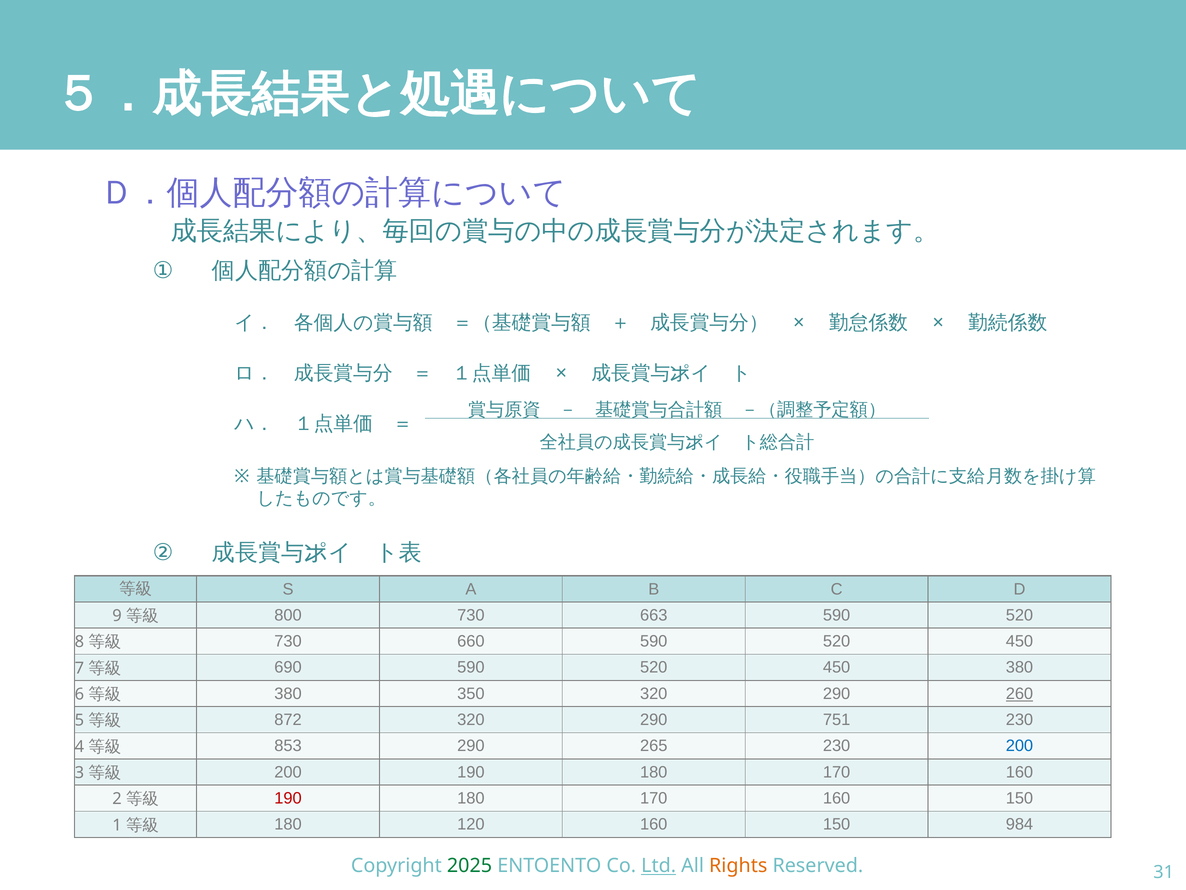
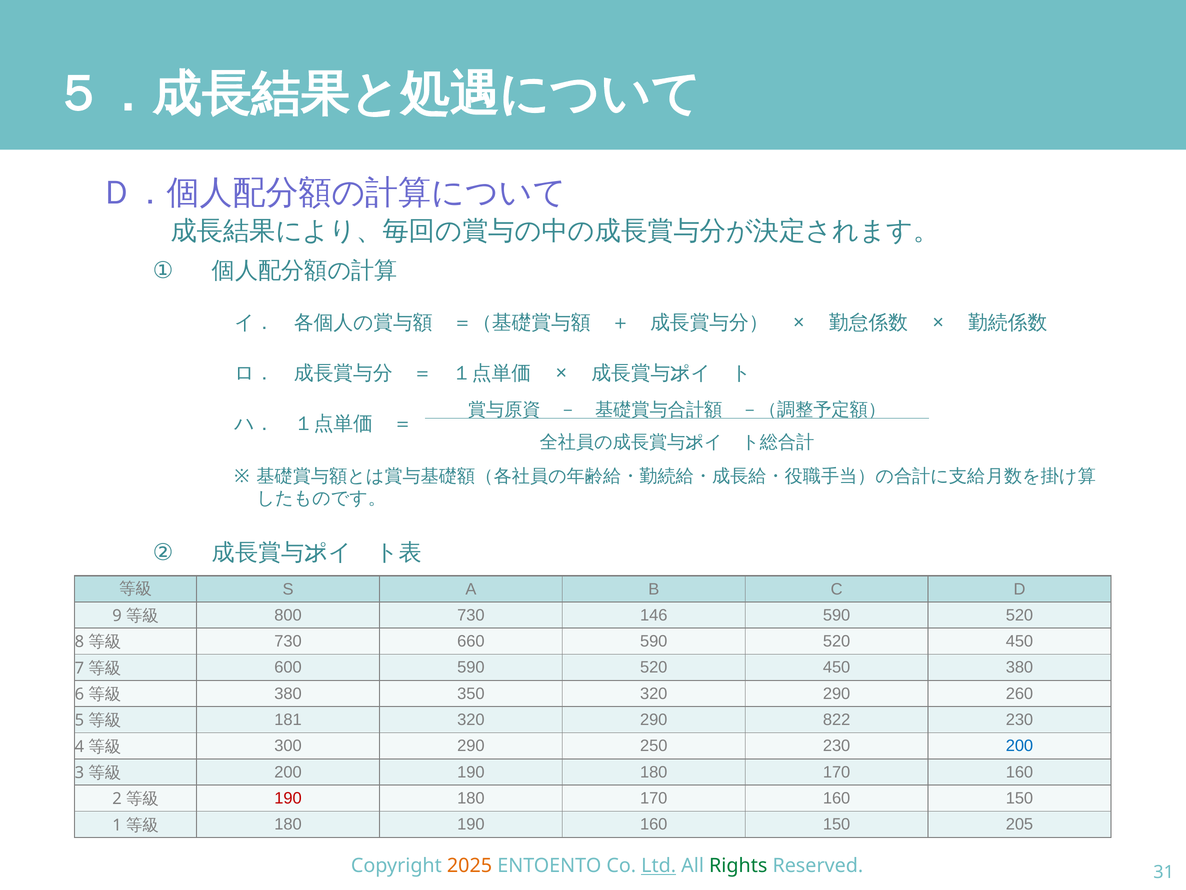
663: 663 -> 146
690: 690 -> 600
260 underline: present -> none
872: 872 -> 181
751: 751 -> 822
853: 853 -> 300
265: 265 -> 250
180 120: 120 -> 190
984: 984 -> 205
2025 colour: green -> orange
Rights colour: orange -> green
